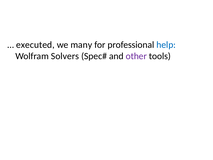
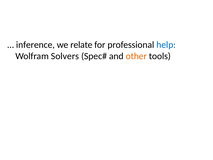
executed: executed -> inference
many: many -> relate
other colour: purple -> orange
